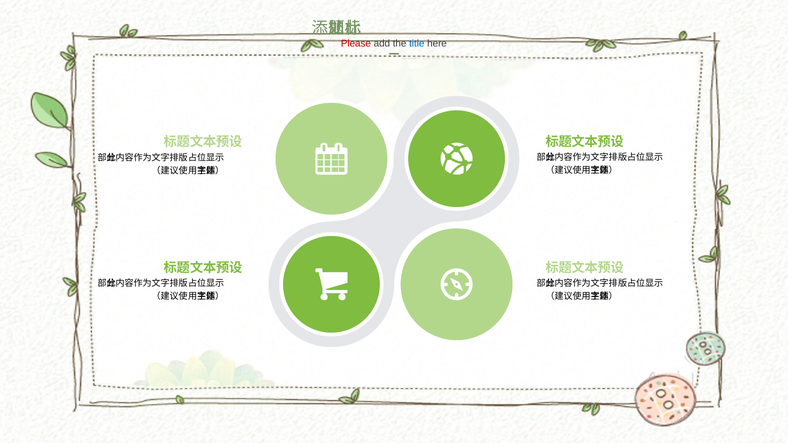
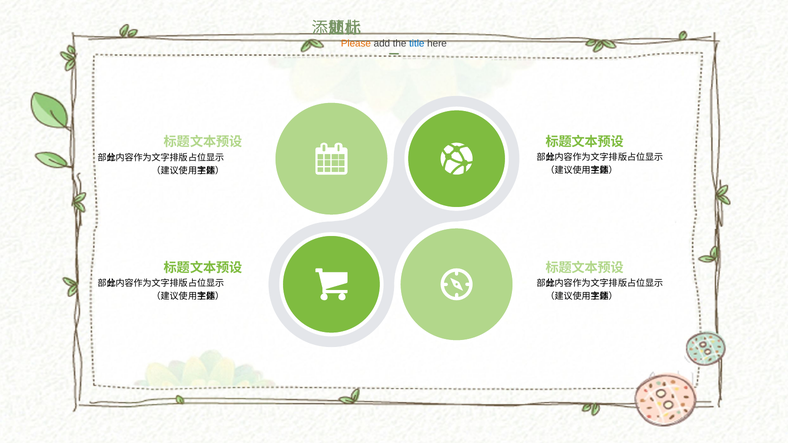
Please colour: red -> orange
